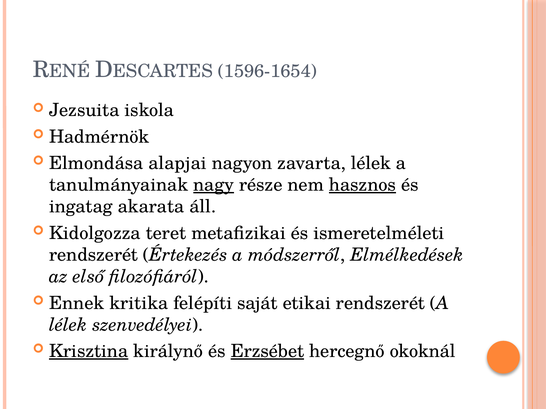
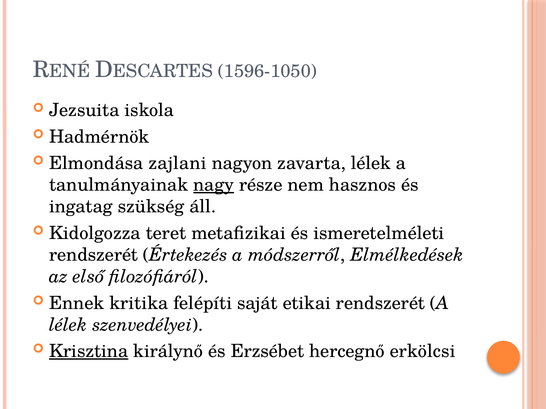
1596-1654: 1596-1654 -> 1596-1050
alapjai: alapjai -> zajlani
hasznos underline: present -> none
akarata: akarata -> szükség
Erzsébet underline: present -> none
okoknál: okoknál -> erkölcsi
